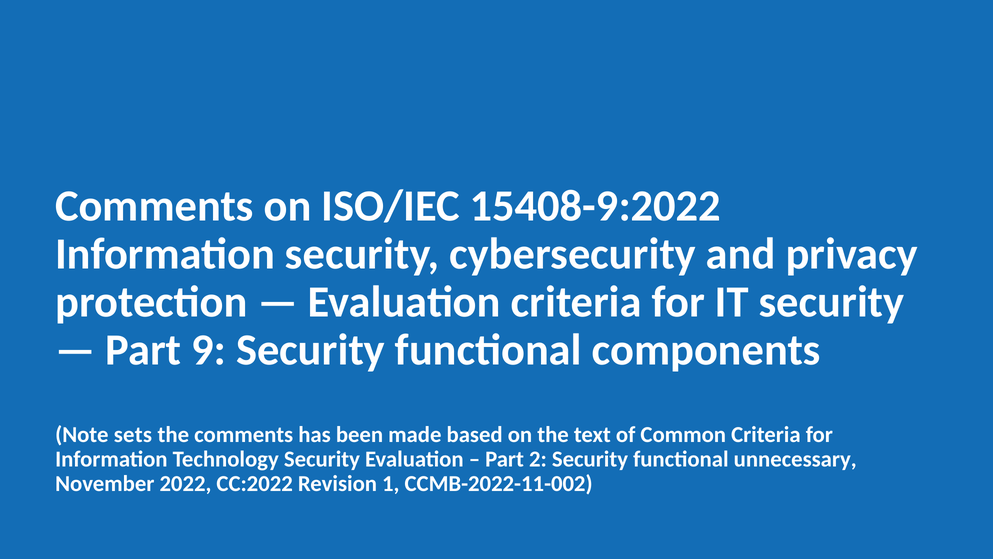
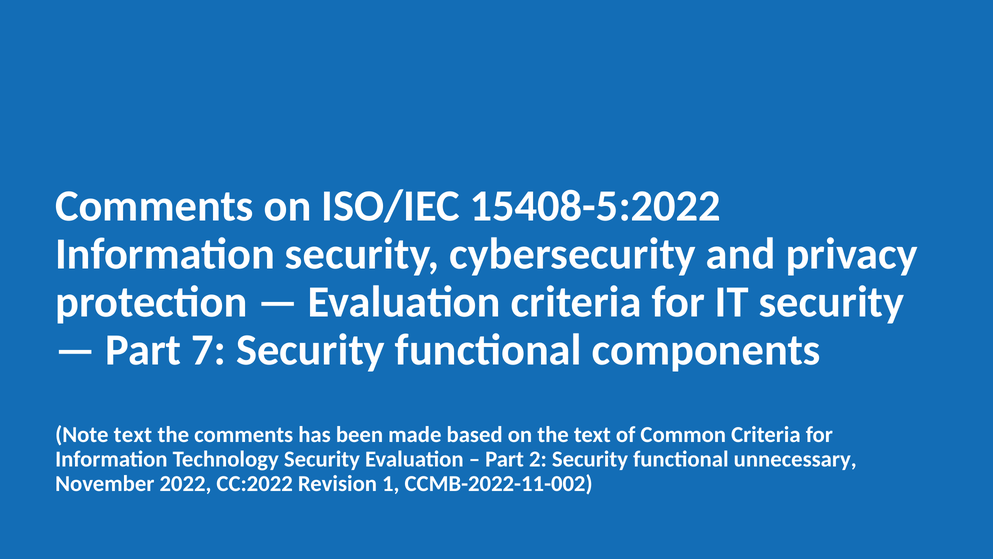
15408-9:2022: 15408-9:2022 -> 15408-5:2022
9: 9 -> 7
Note sets: sets -> text
